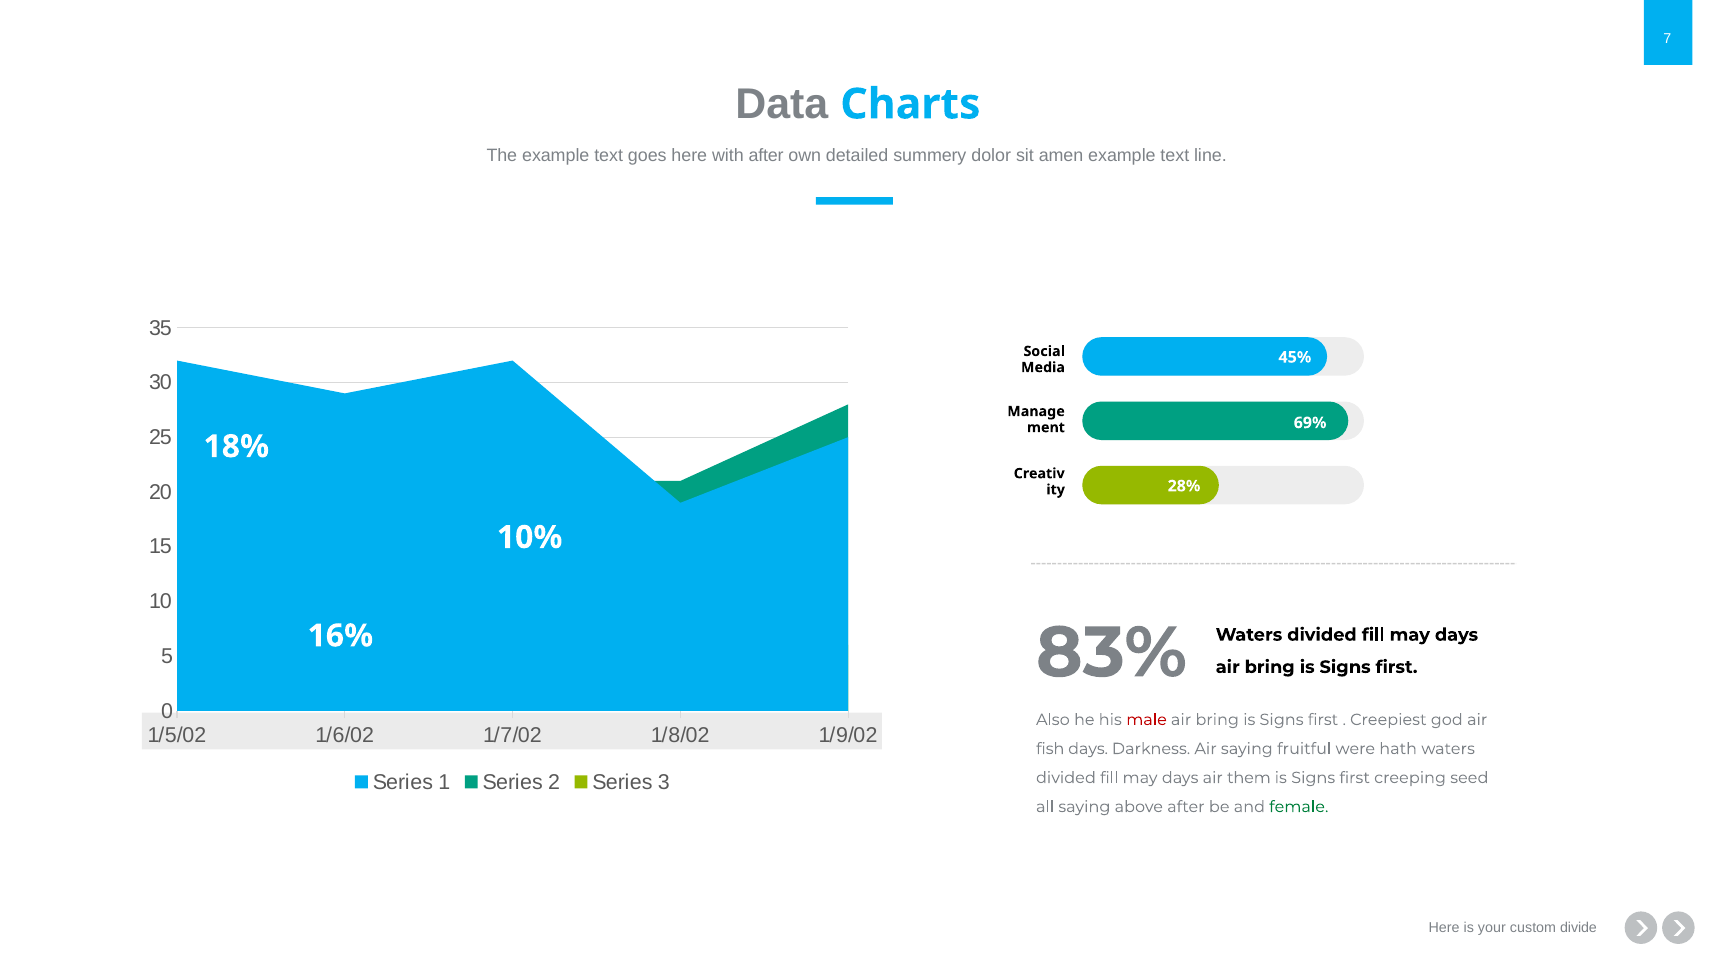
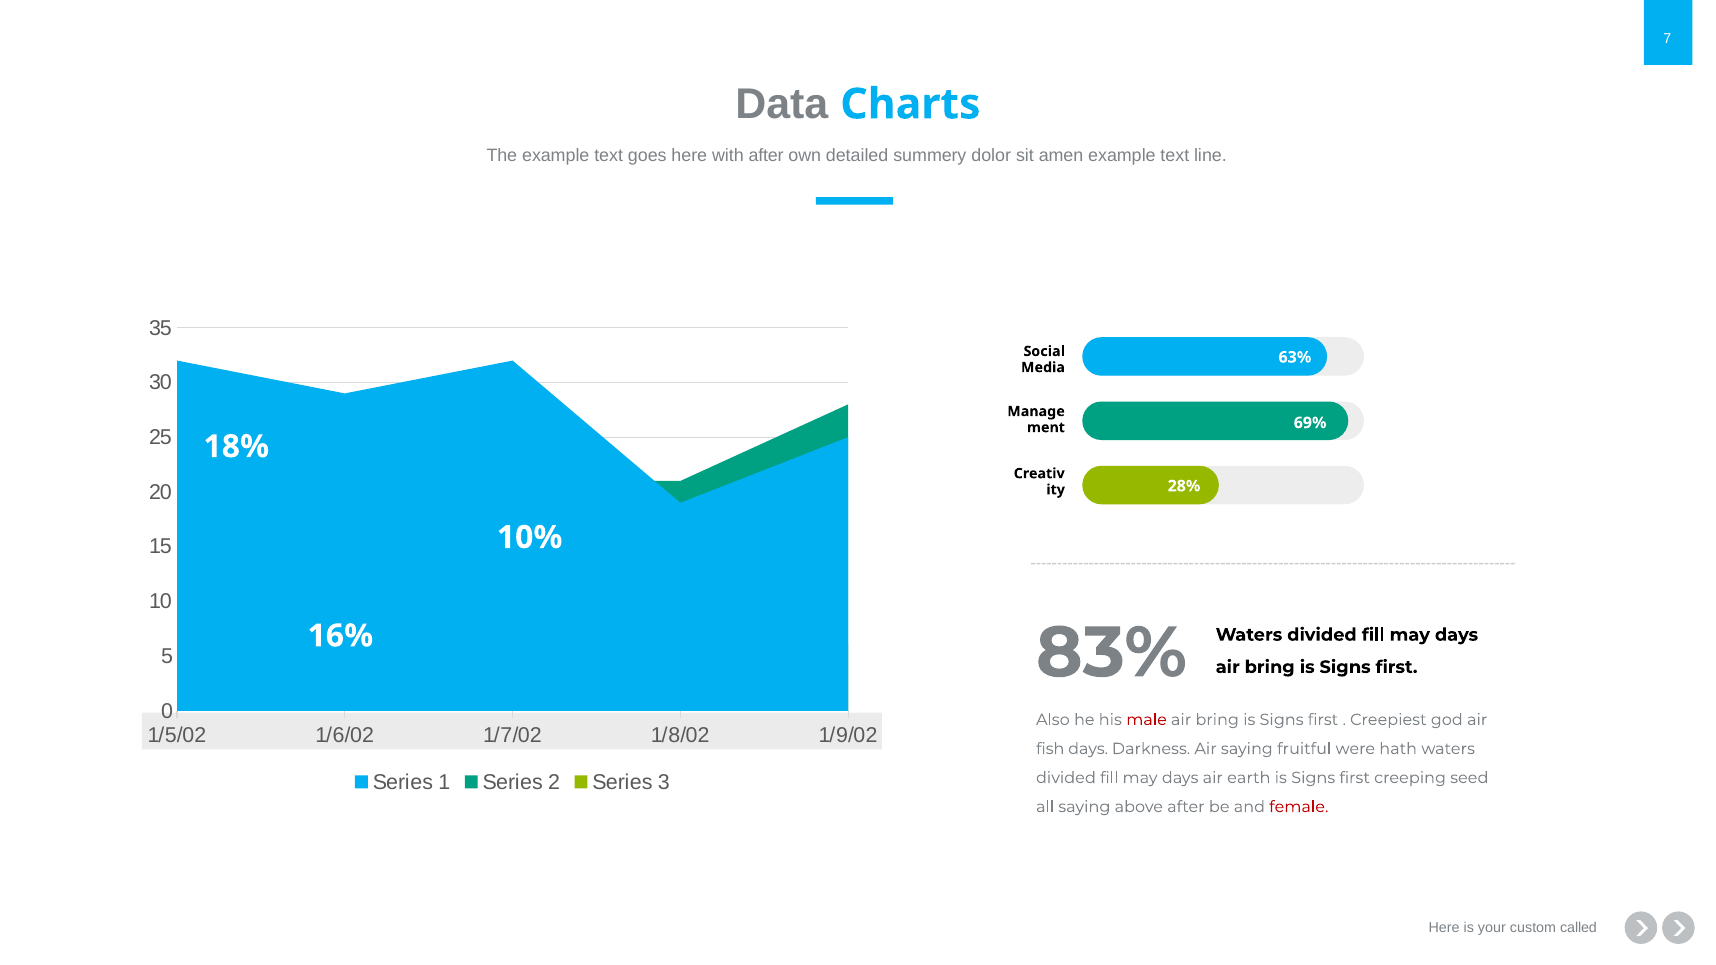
45%: 45% -> 63%
them: them -> earth
female colour: green -> red
divide: divide -> called
